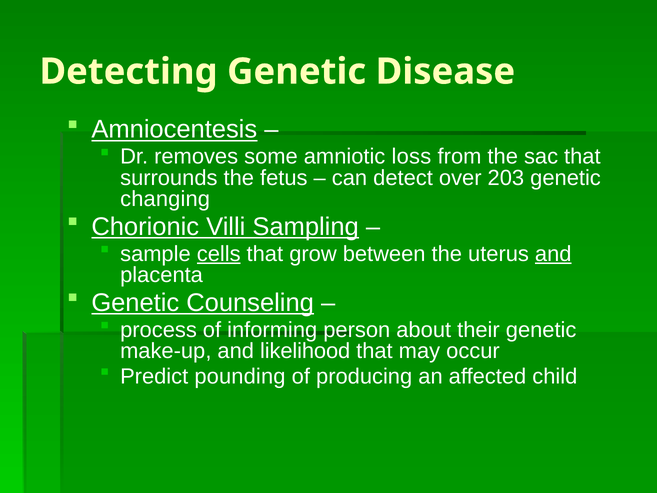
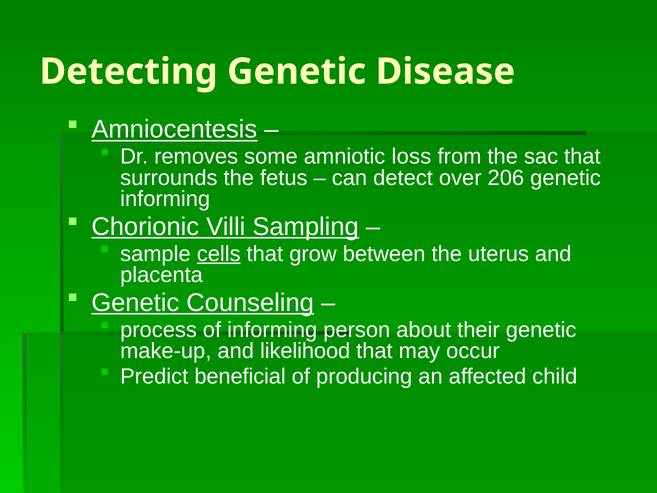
203: 203 -> 206
changing at (165, 199): changing -> informing
and at (553, 254) underline: present -> none
pounding: pounding -> beneficial
